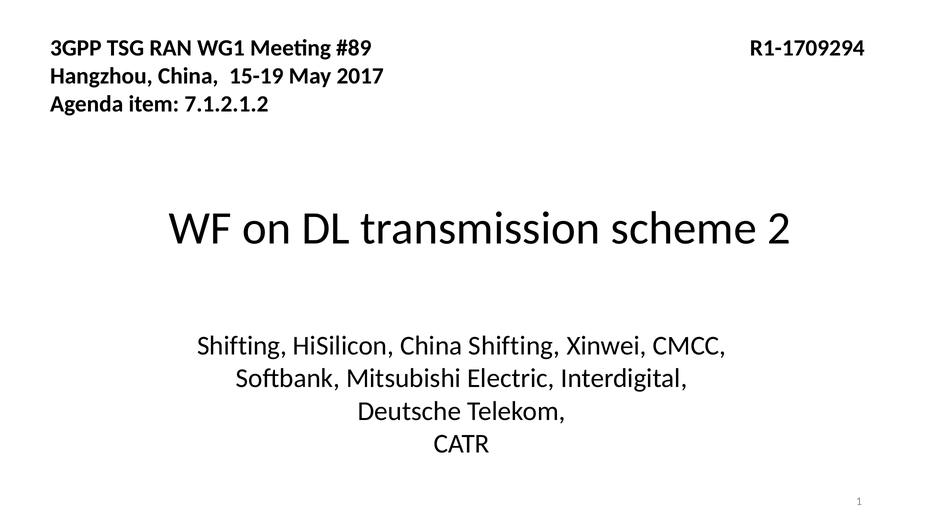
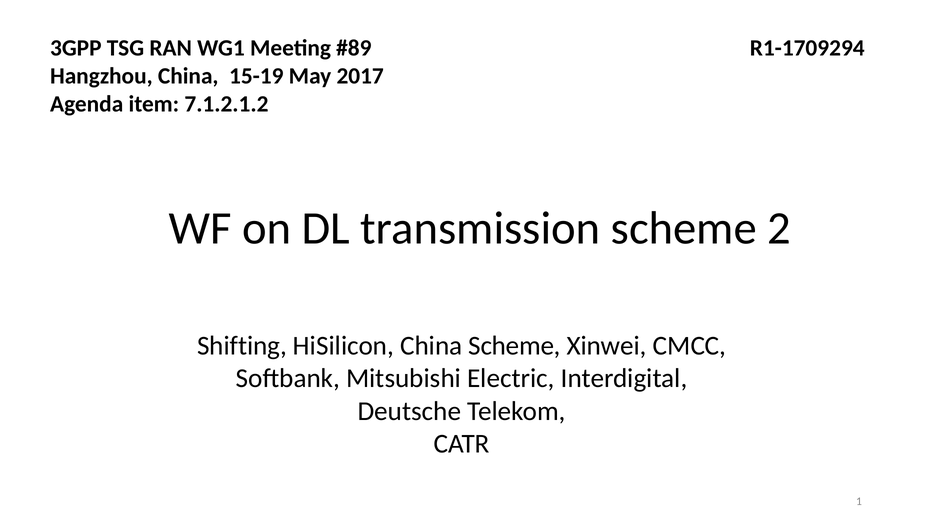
China Shifting: Shifting -> Scheme
